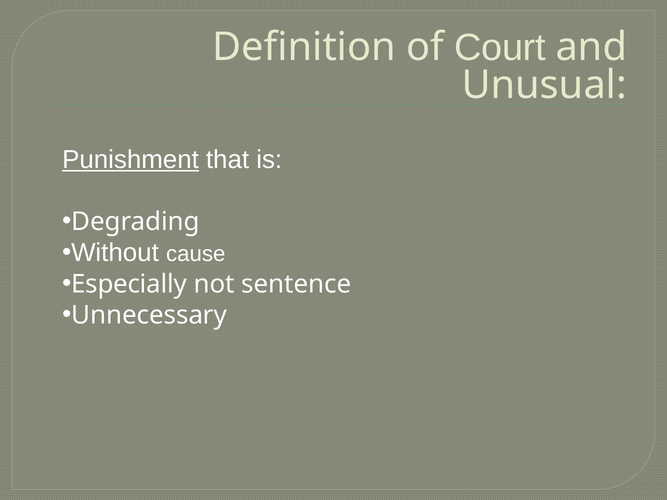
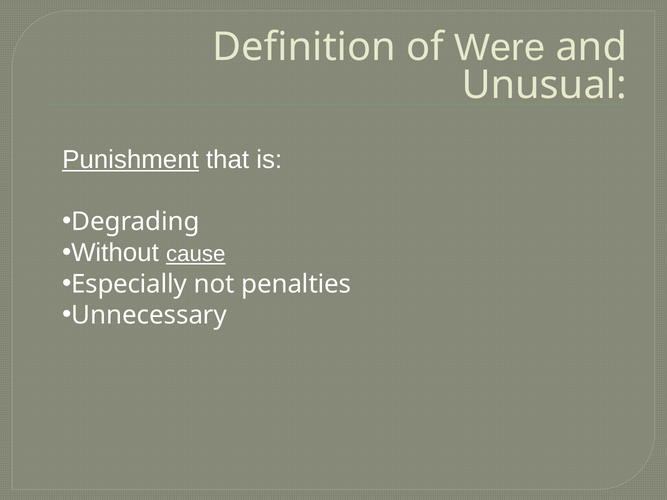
Court: Court -> Were
cause underline: none -> present
sentence: sentence -> penalties
